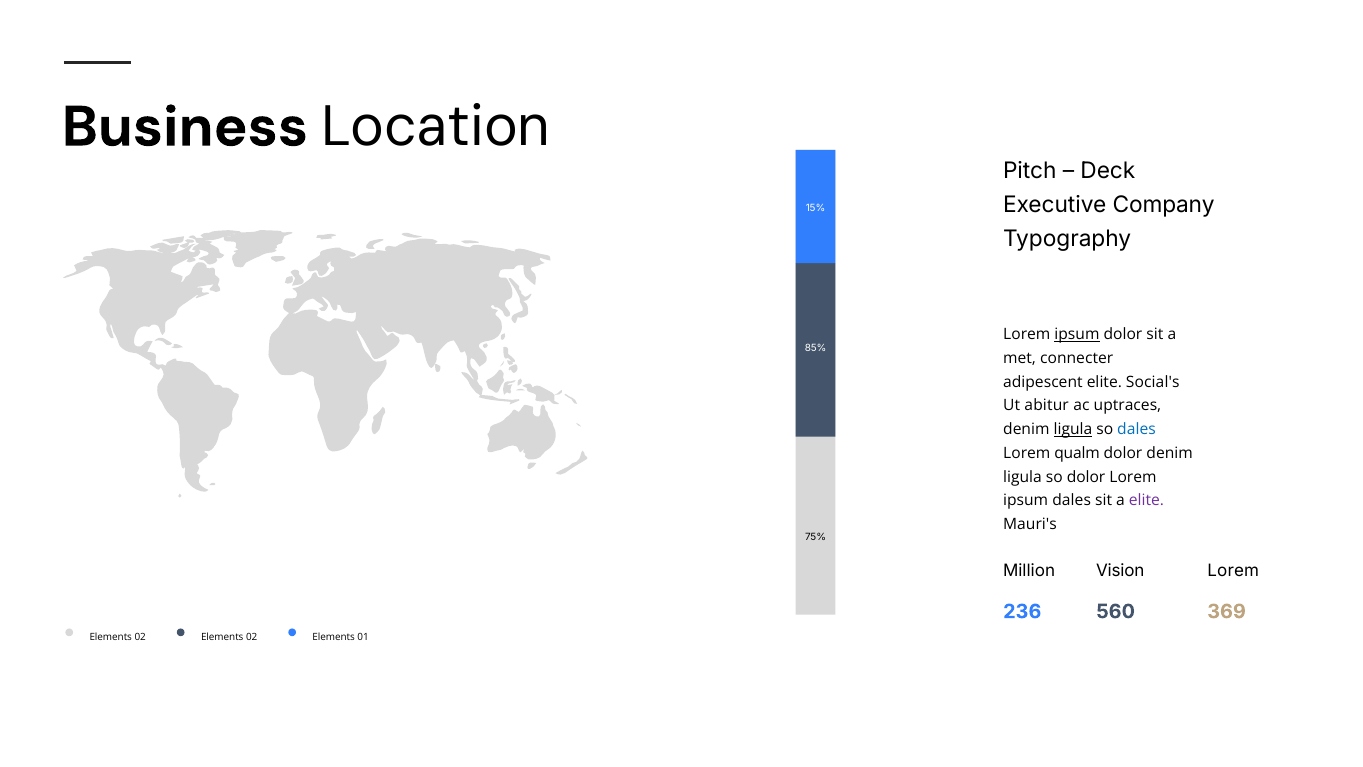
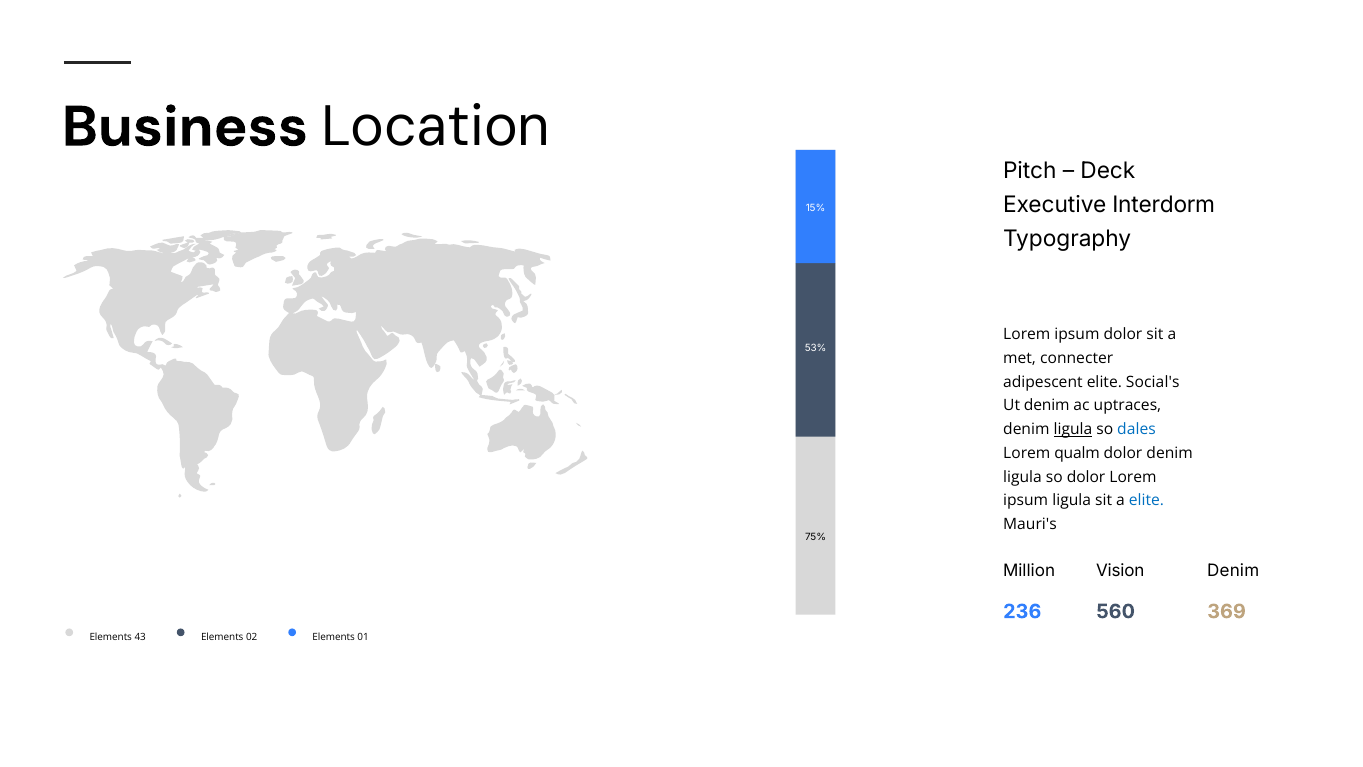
Company: Company -> Interdorm
ipsum at (1077, 334) underline: present -> none
85%: 85% -> 53%
Ut abitur: abitur -> denim
ipsum dales: dales -> ligula
elite at (1146, 501) colour: purple -> blue
Lorem at (1233, 570): Lorem -> Denim
02 at (140, 637): 02 -> 43
